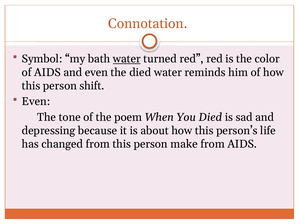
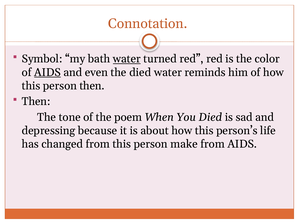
AIDS at (47, 72) underline: none -> present
person shift: shift -> then
Even at (36, 102): Even -> Then
